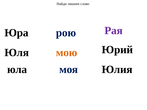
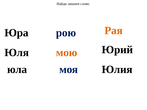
Рая colour: purple -> orange
